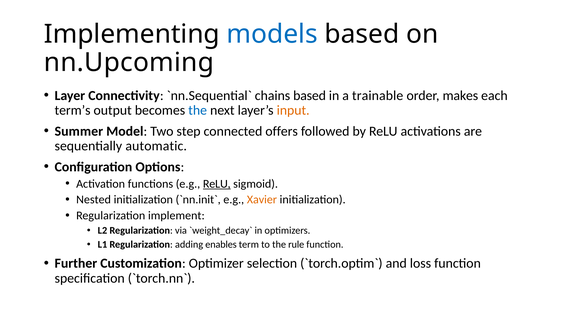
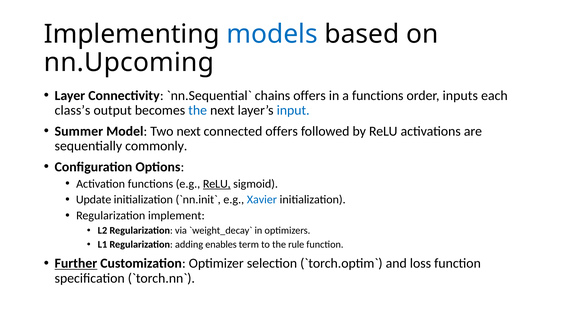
chains based: based -> offers
a trainable: trainable -> functions
makes: makes -> inputs
term’s: term’s -> class’s
input colour: orange -> blue
Two step: step -> next
automatic: automatic -> commonly
Nested: Nested -> Update
Xavier colour: orange -> blue
Further underline: none -> present
